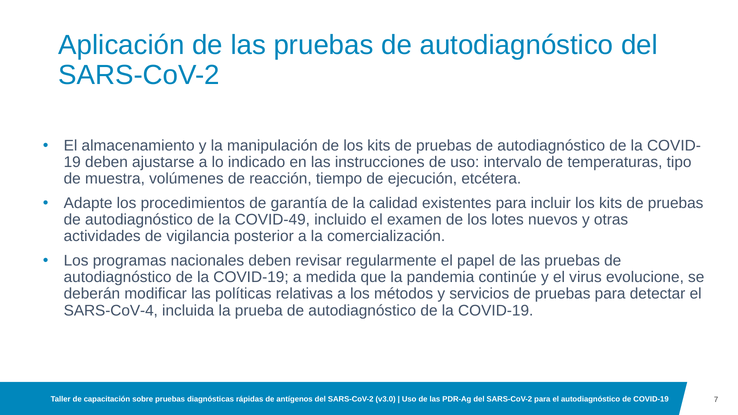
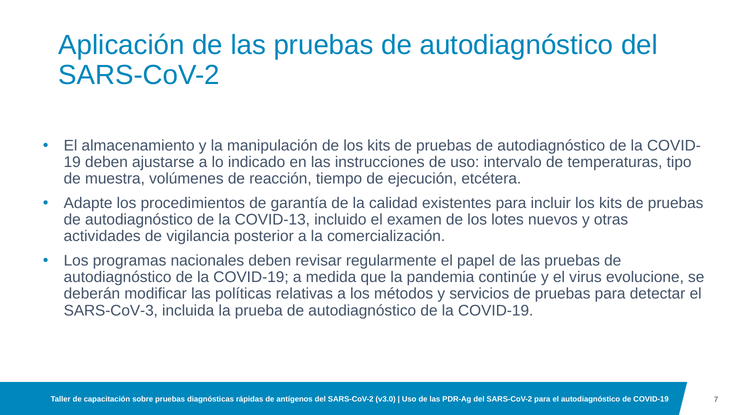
COVID-49: COVID-49 -> COVID-13
SARS-CoV-4: SARS-CoV-4 -> SARS-CoV-3
